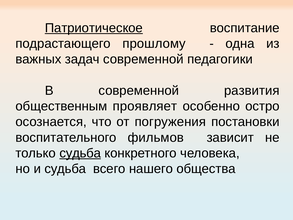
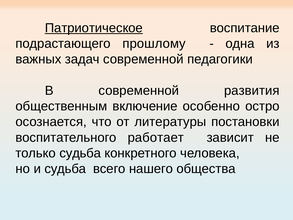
проявляет: проявляет -> включение
погружения: погружения -> литературы
фильмов: фильмов -> работает
судьба at (80, 153) underline: present -> none
